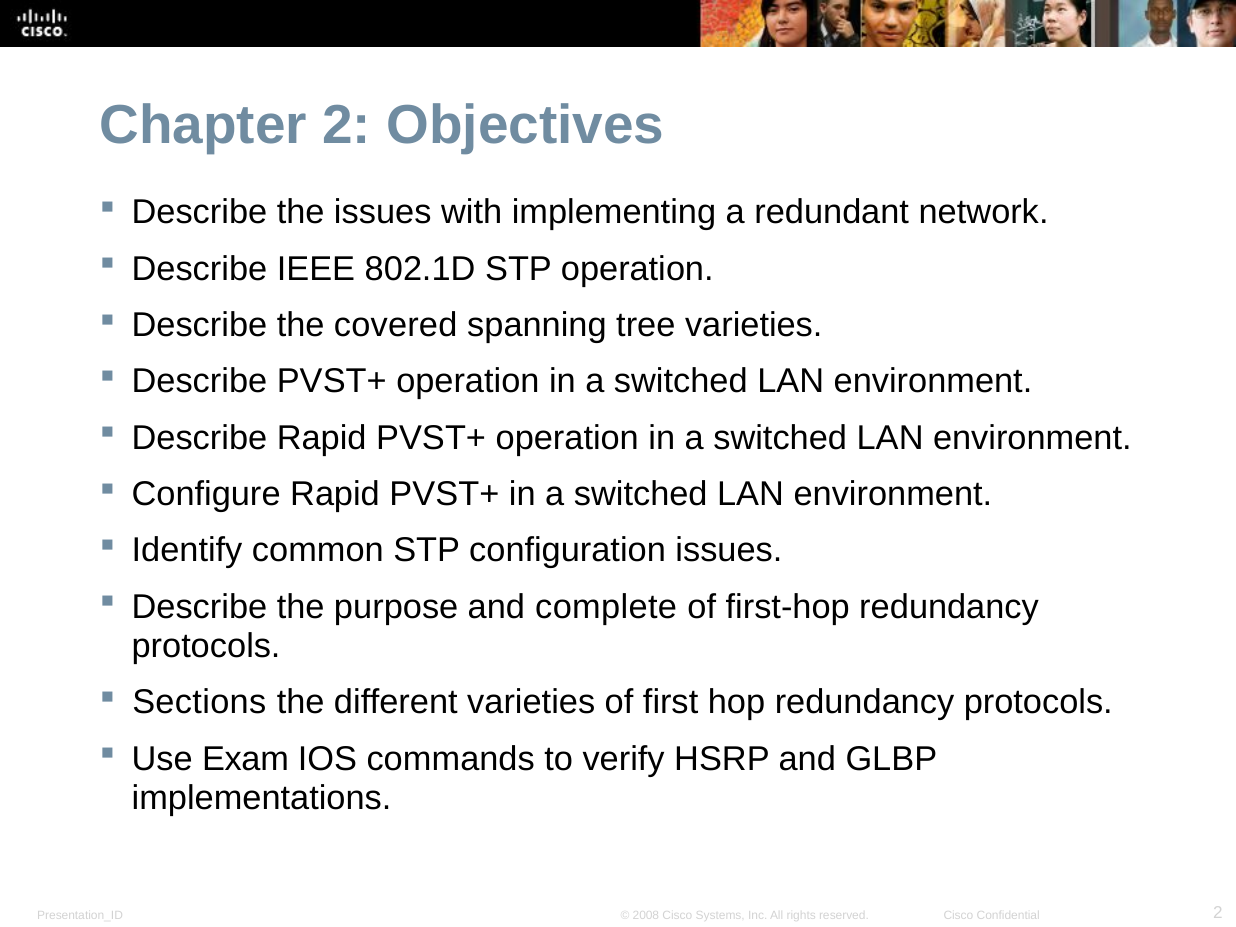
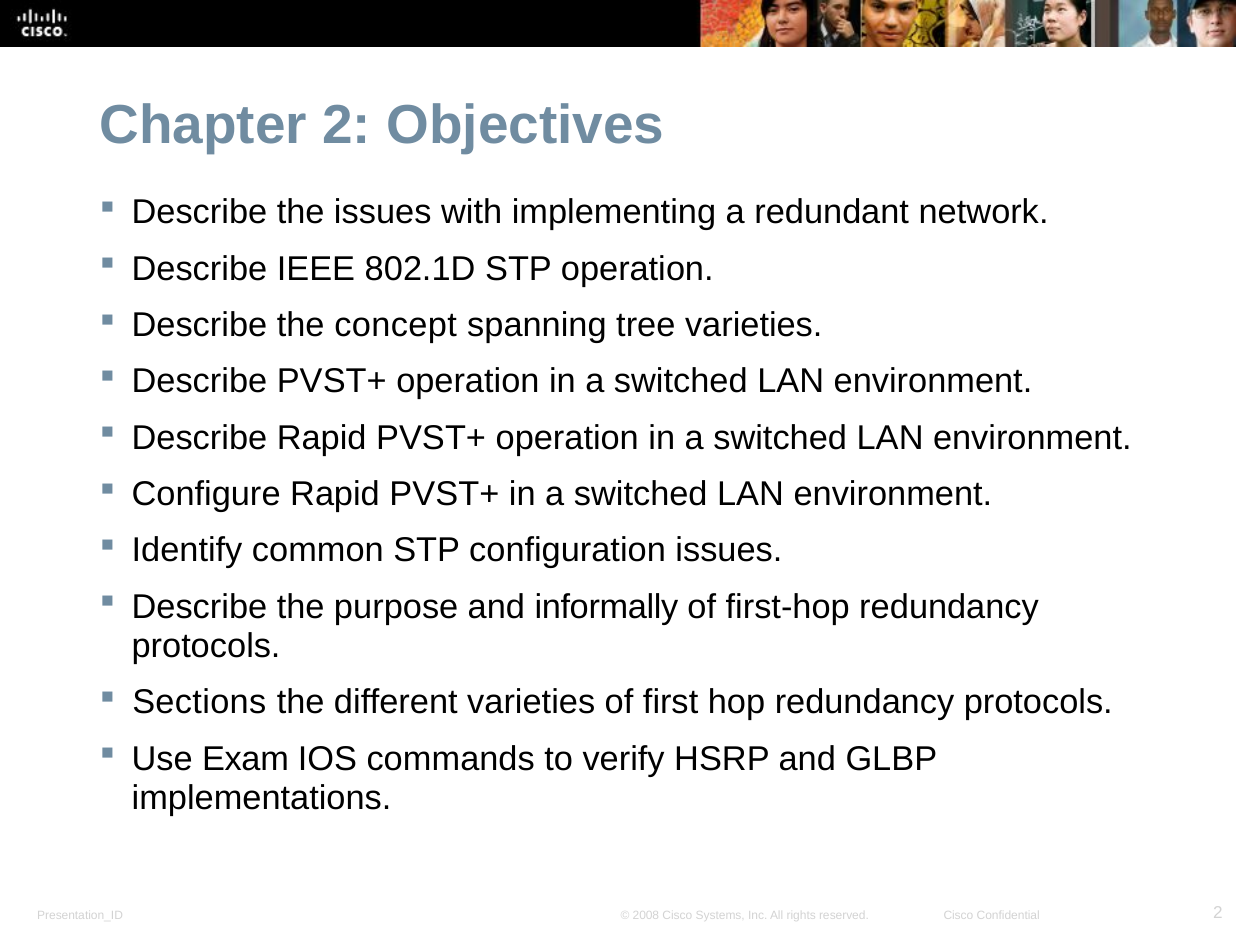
covered: covered -> concept
complete: complete -> informally
